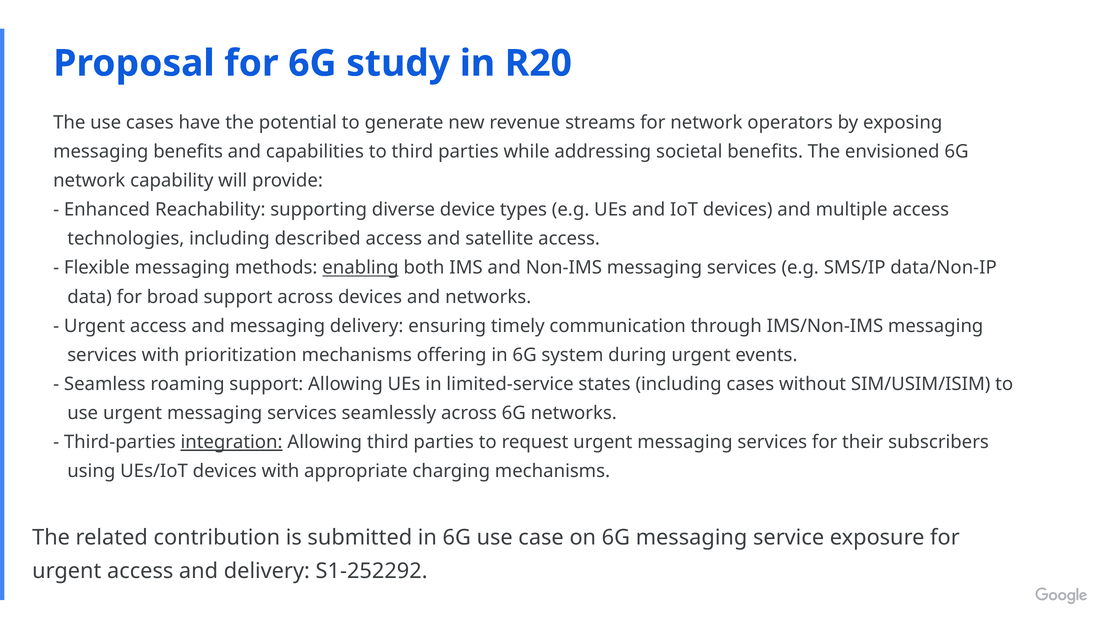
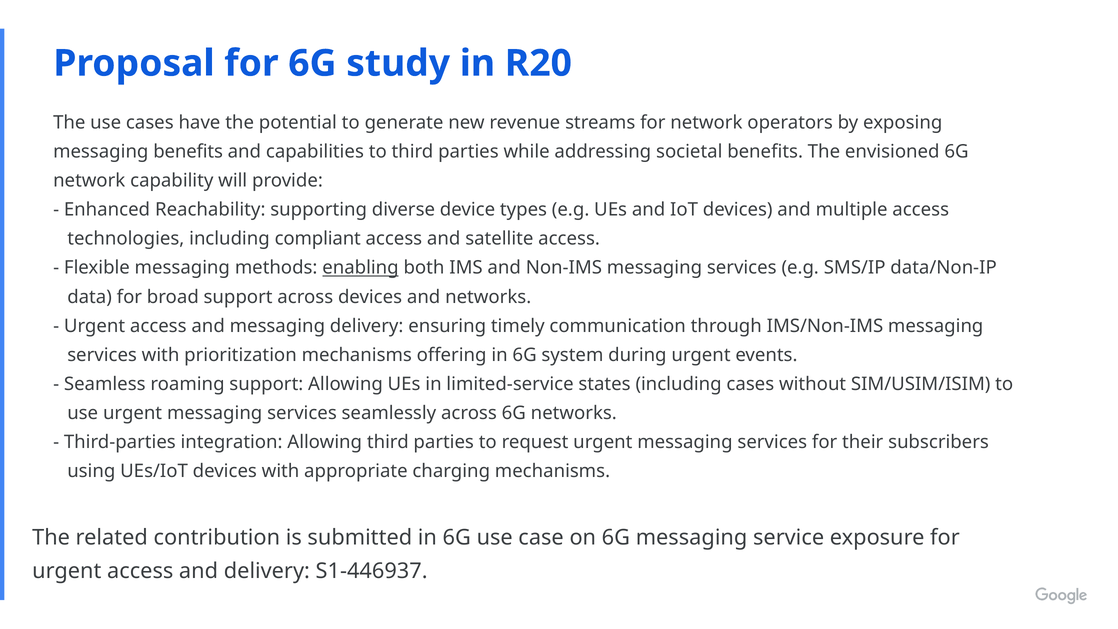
described: described -> compliant
integration underline: present -> none
S1-252292: S1-252292 -> S1-446937
